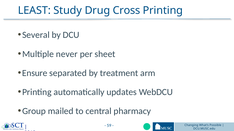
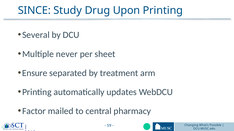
LEAST: LEAST -> SINCE
Cross: Cross -> Upon
Group: Group -> Factor
